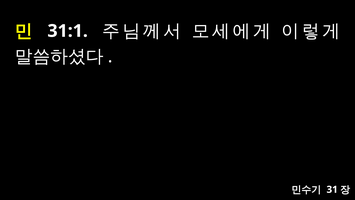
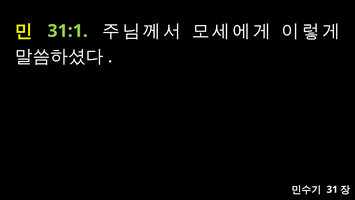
31:1 colour: white -> light green
